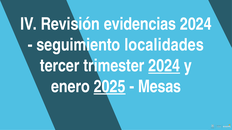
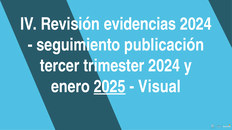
localidades: localidades -> publicación
2024 at (164, 66) underline: present -> none
Mesas: Mesas -> Visual
